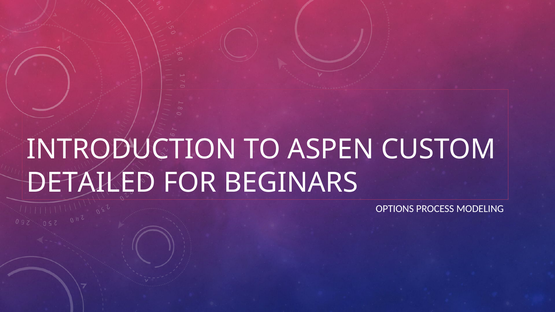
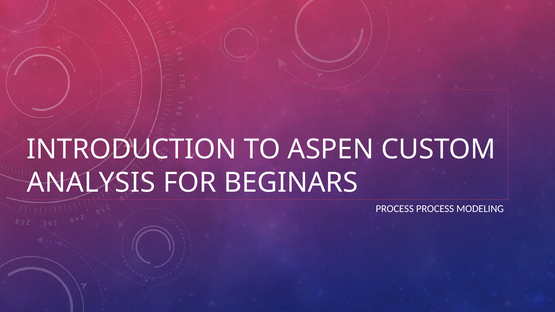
DETAILED: DETAILED -> ANALYSIS
OPTIONS at (395, 209): OPTIONS -> PROCESS
